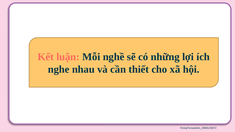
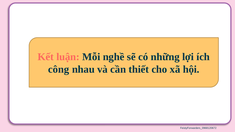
nghe: nghe -> công
